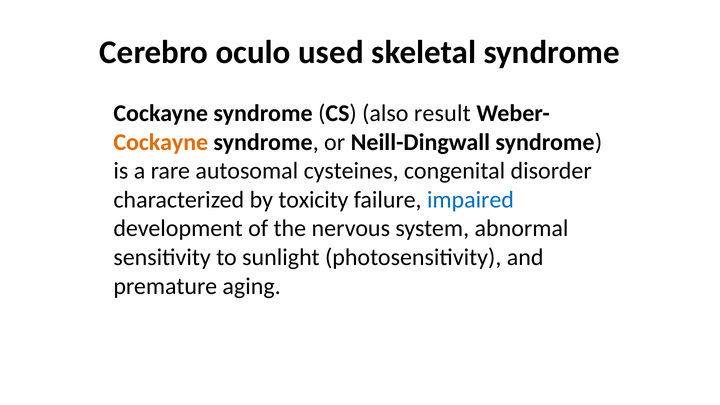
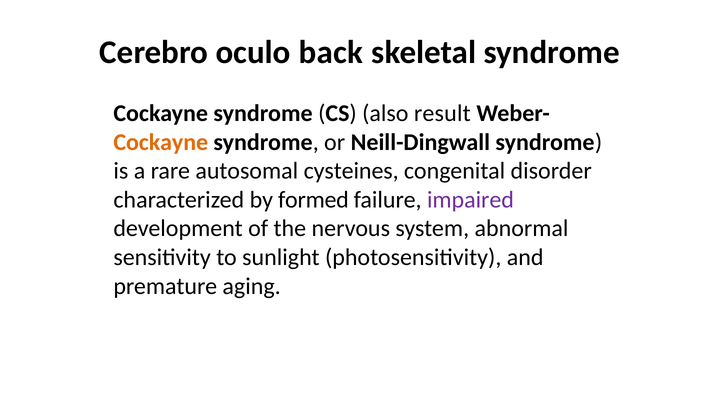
used: used -> back
toxicity: toxicity -> formed
impaired colour: blue -> purple
